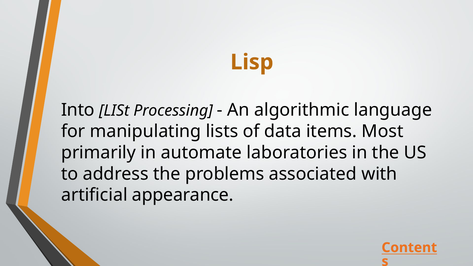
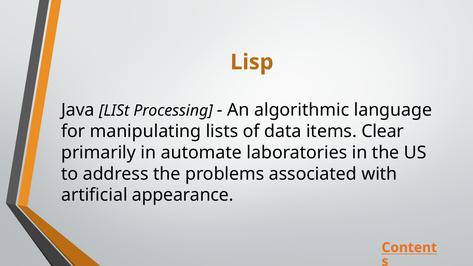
Into: Into -> Java
Most: Most -> Clear
